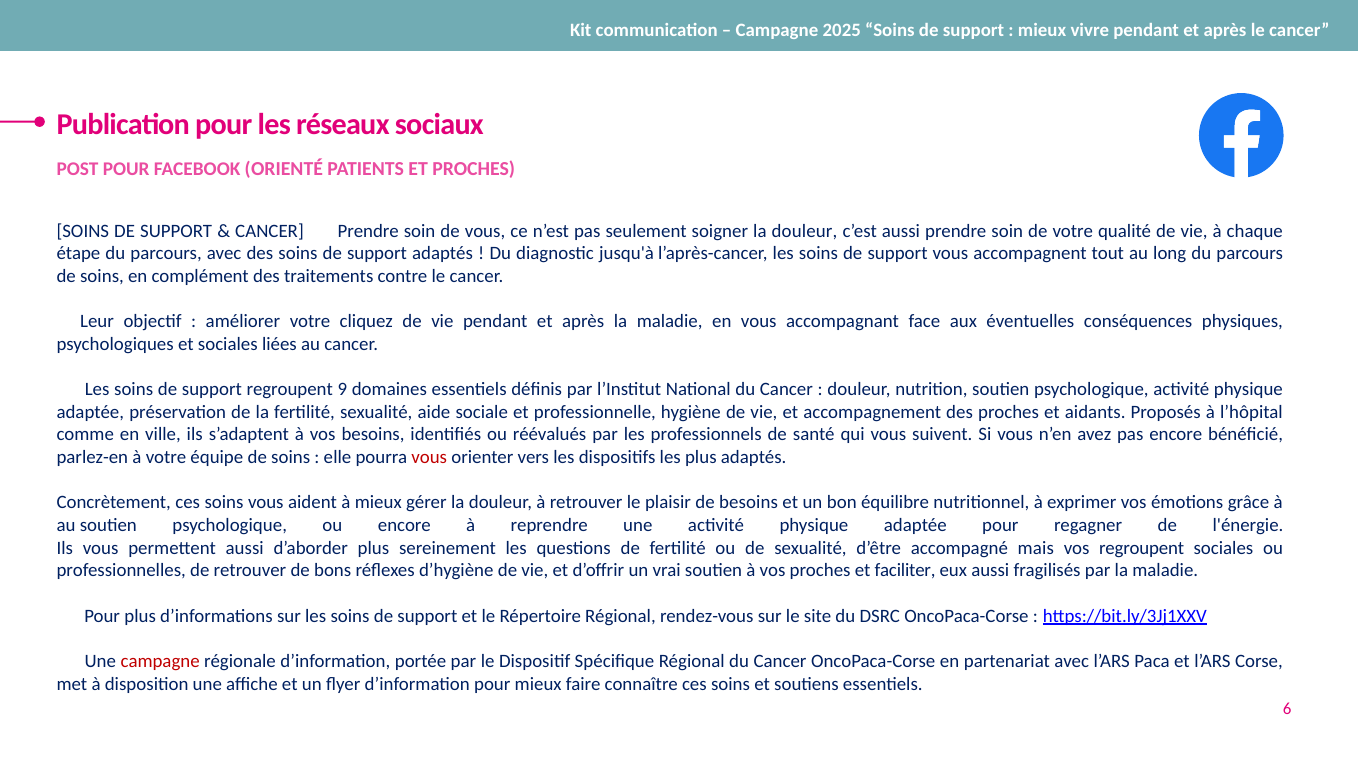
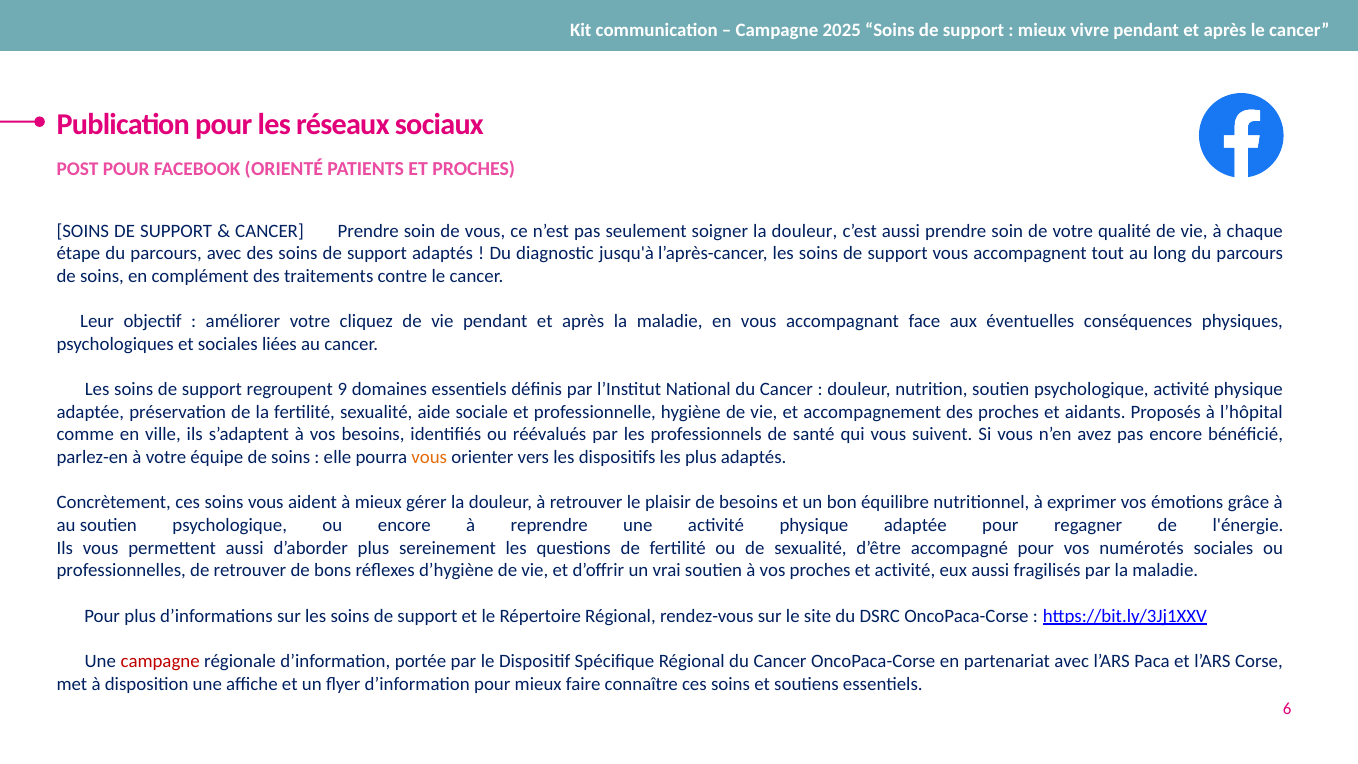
vous at (429, 457) colour: red -> orange
accompagné mais: mais -> pour
vos regroupent: regroupent -> numérotés
et faciliter: faciliter -> activité
